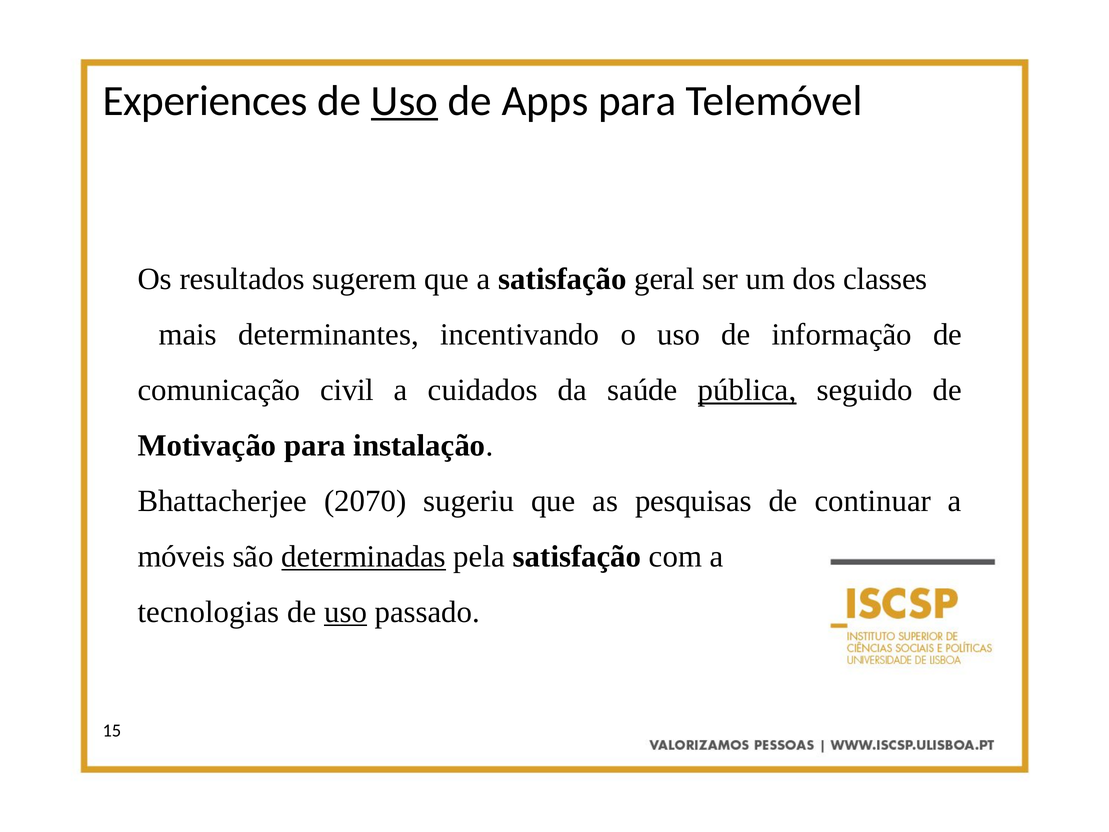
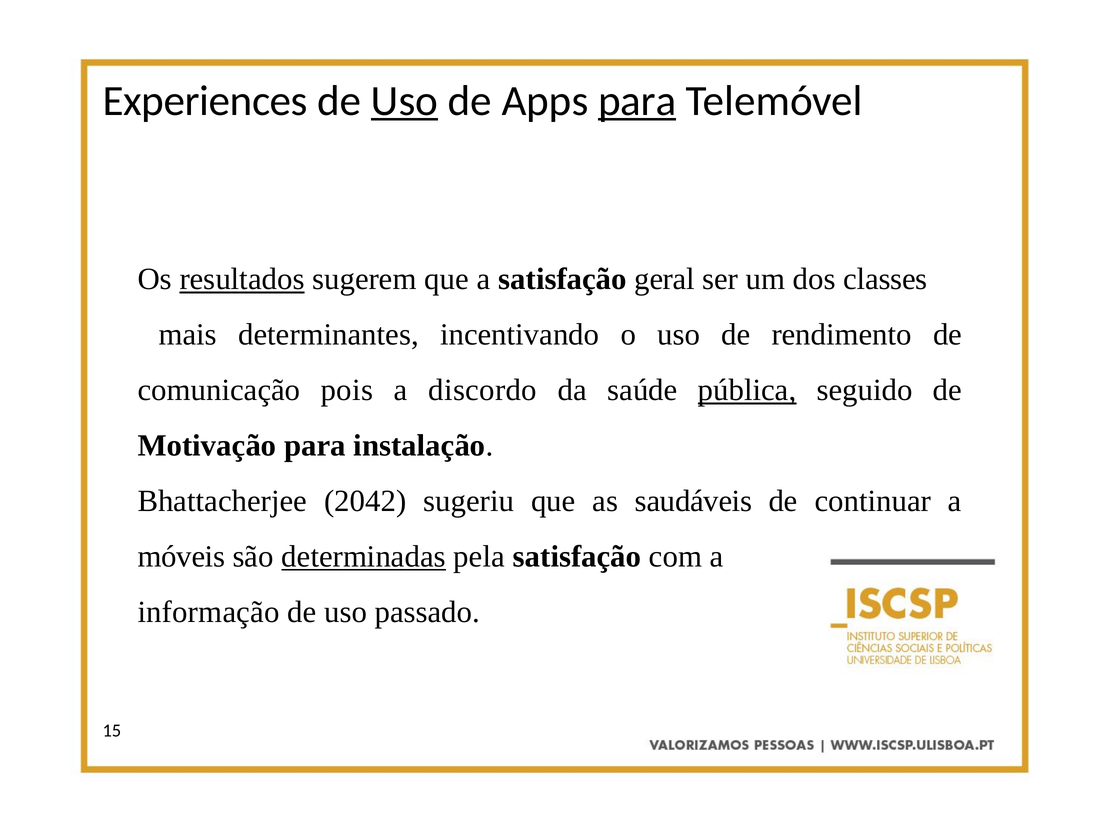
para at (637, 101) underline: none -> present
resultados underline: none -> present
informação: informação -> rendimento
civil: civil -> pois
cuidados: cuidados -> discordo
2070: 2070 -> 2042
pesquisas: pesquisas -> saudáveis
tecnologias: tecnologias -> informação
uso at (346, 612) underline: present -> none
